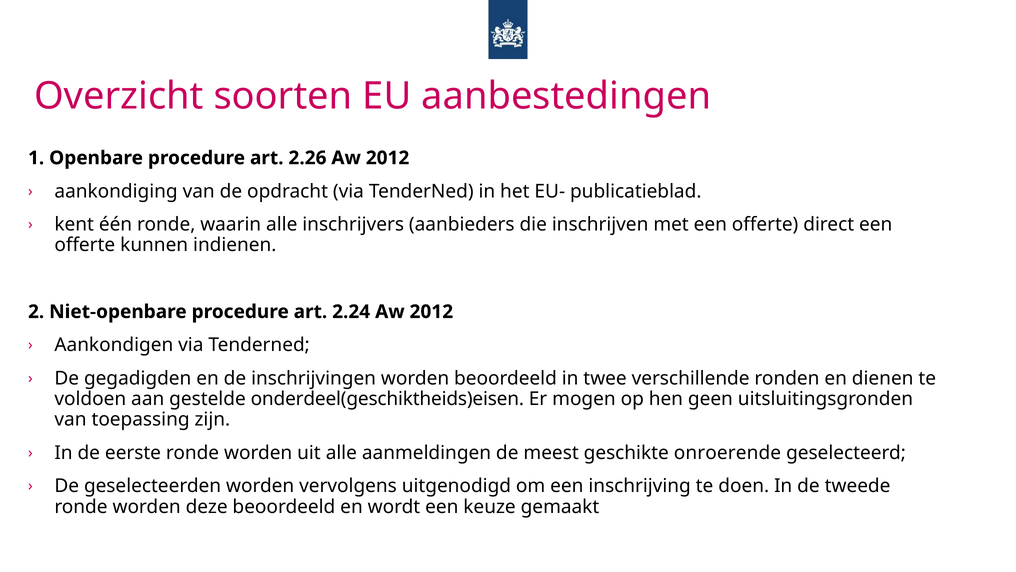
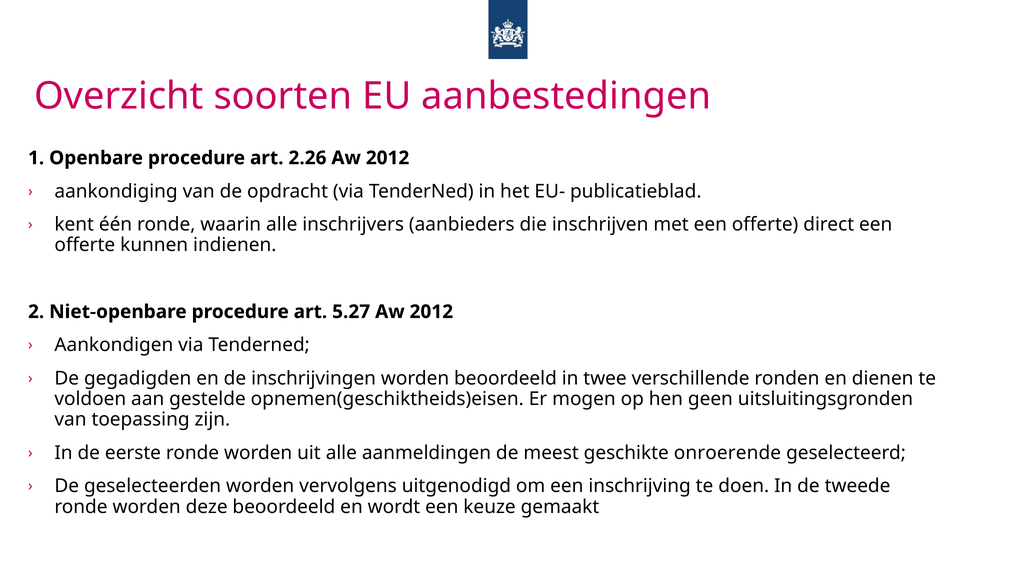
2.24: 2.24 -> 5.27
onderdeel(geschiktheids)eisen: onderdeel(geschiktheids)eisen -> opnemen(geschiktheids)eisen
